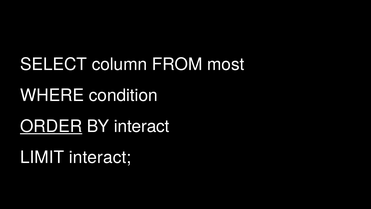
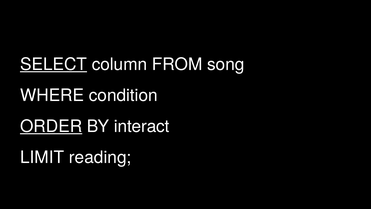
SELECT underline: none -> present
most: most -> song
LIMIT interact: interact -> reading
